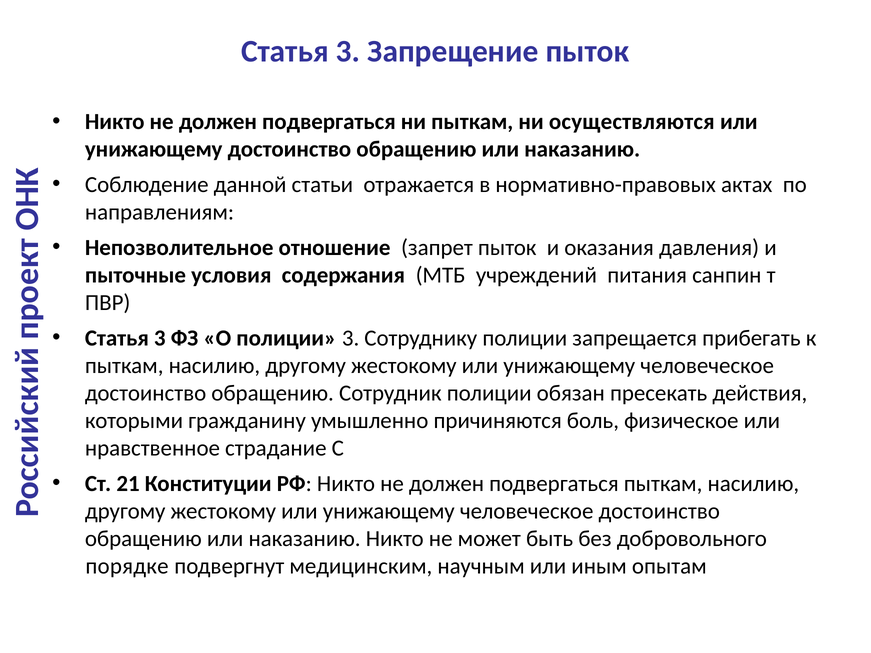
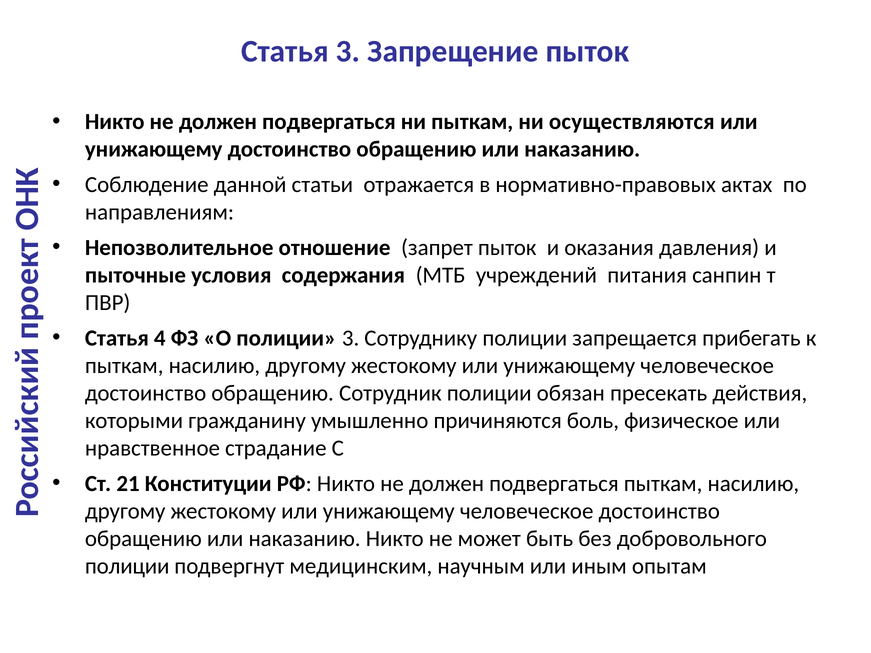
3 at (160, 338): 3 -> 4
порядке at (127, 566): порядке -> полиции
